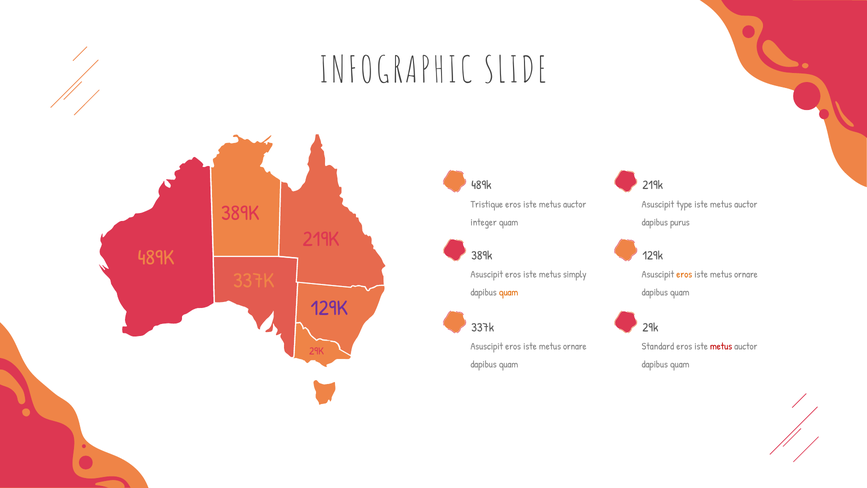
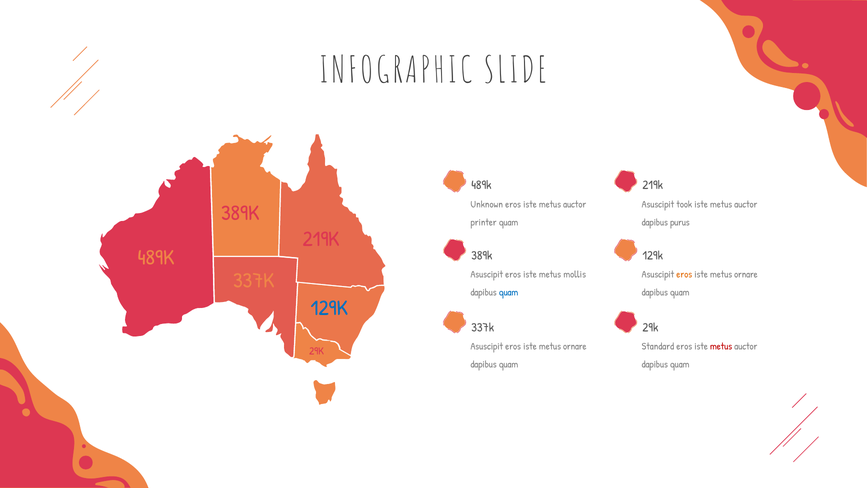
Tristique: Tristique -> Unknown
type: type -> took
integer: integer -> printer
simply: simply -> mollis
quam at (509, 292) colour: orange -> blue
129K at (329, 308) colour: purple -> blue
